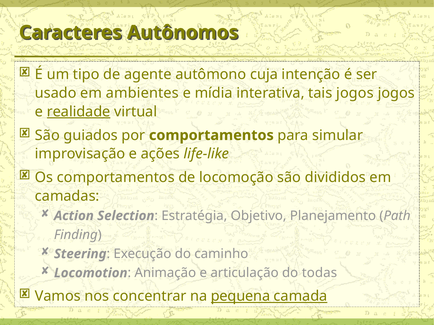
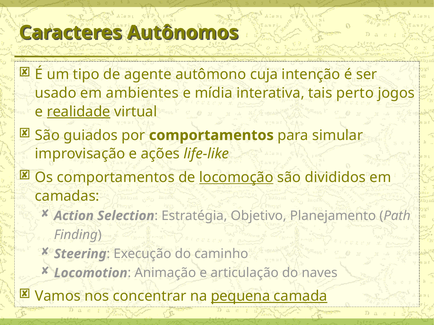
tais jogos: jogos -> perto
locomoção underline: none -> present
todas: todas -> naves
